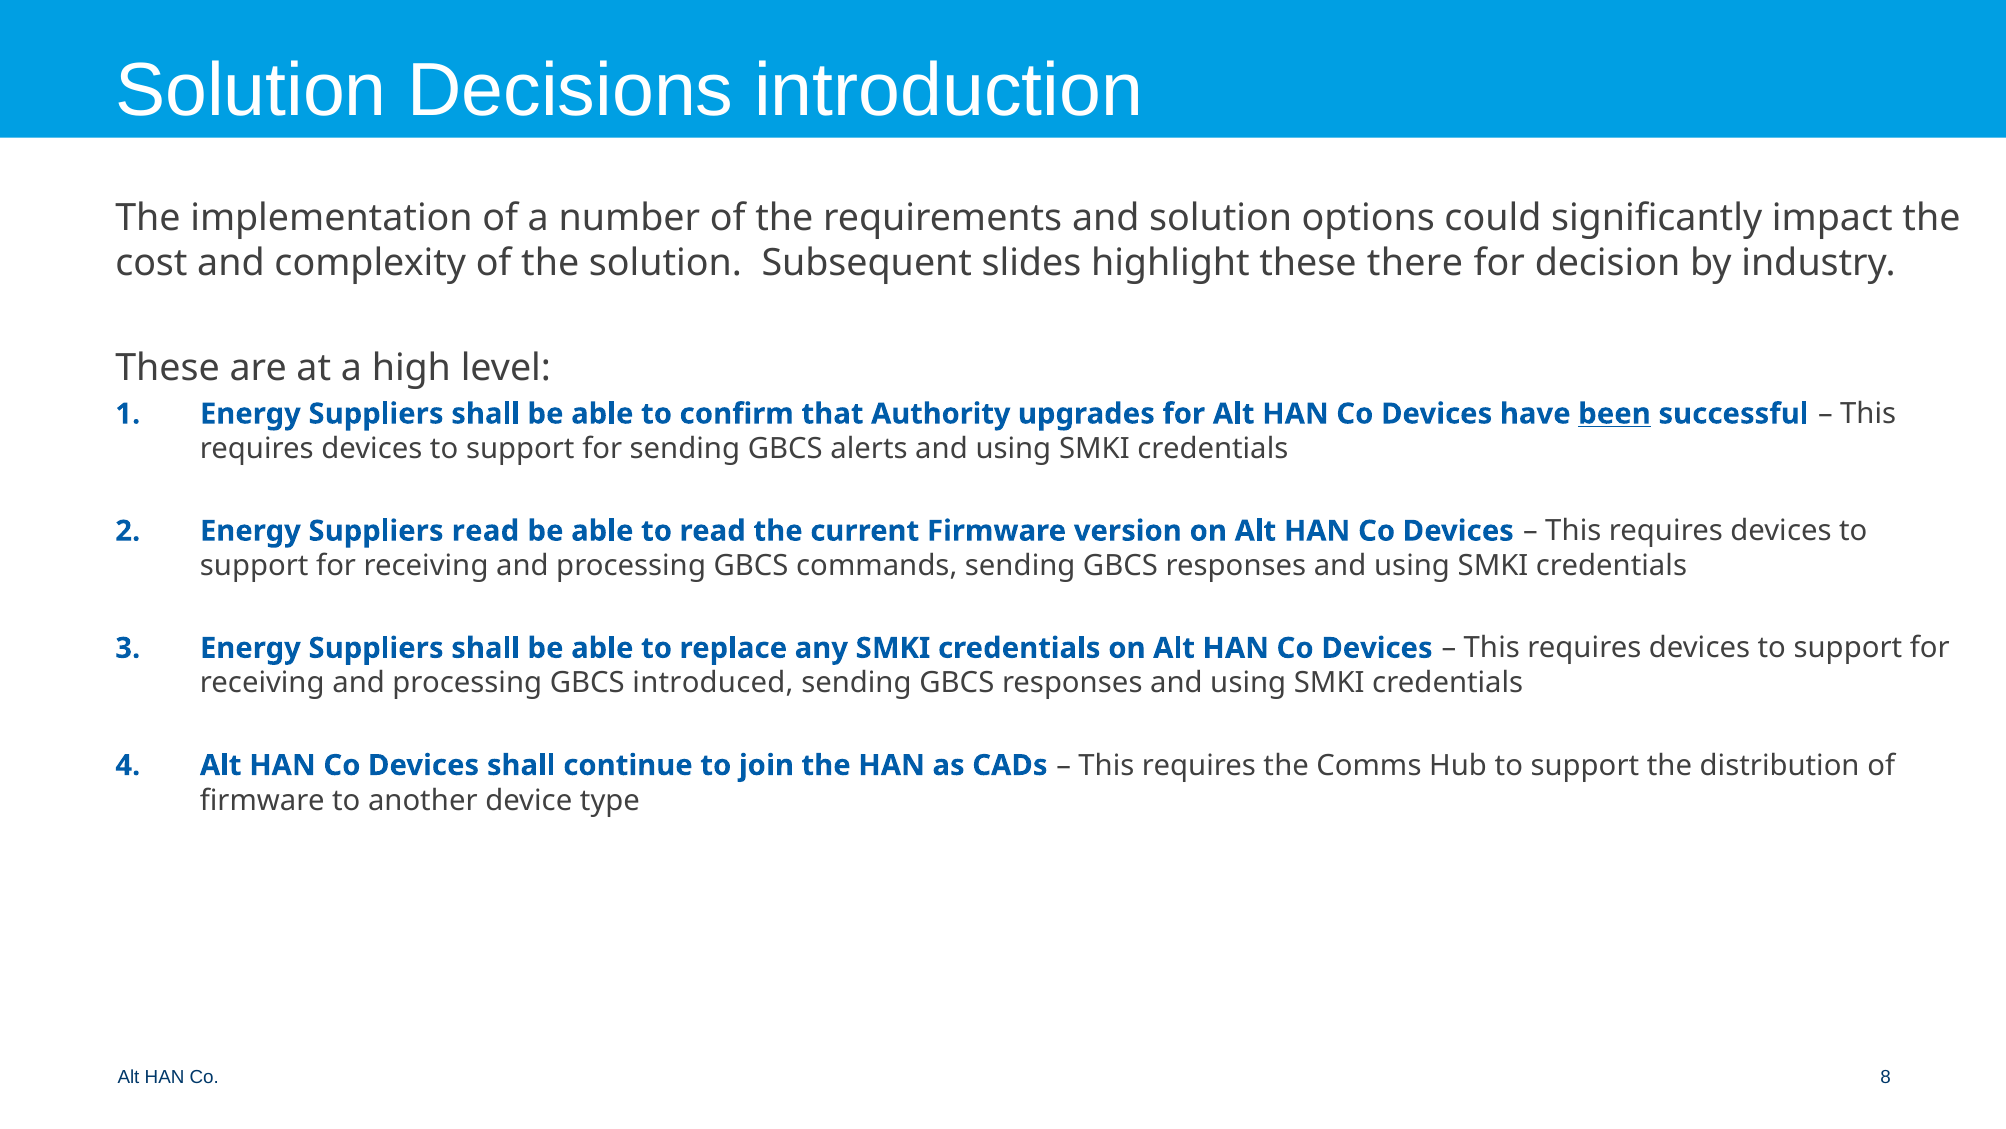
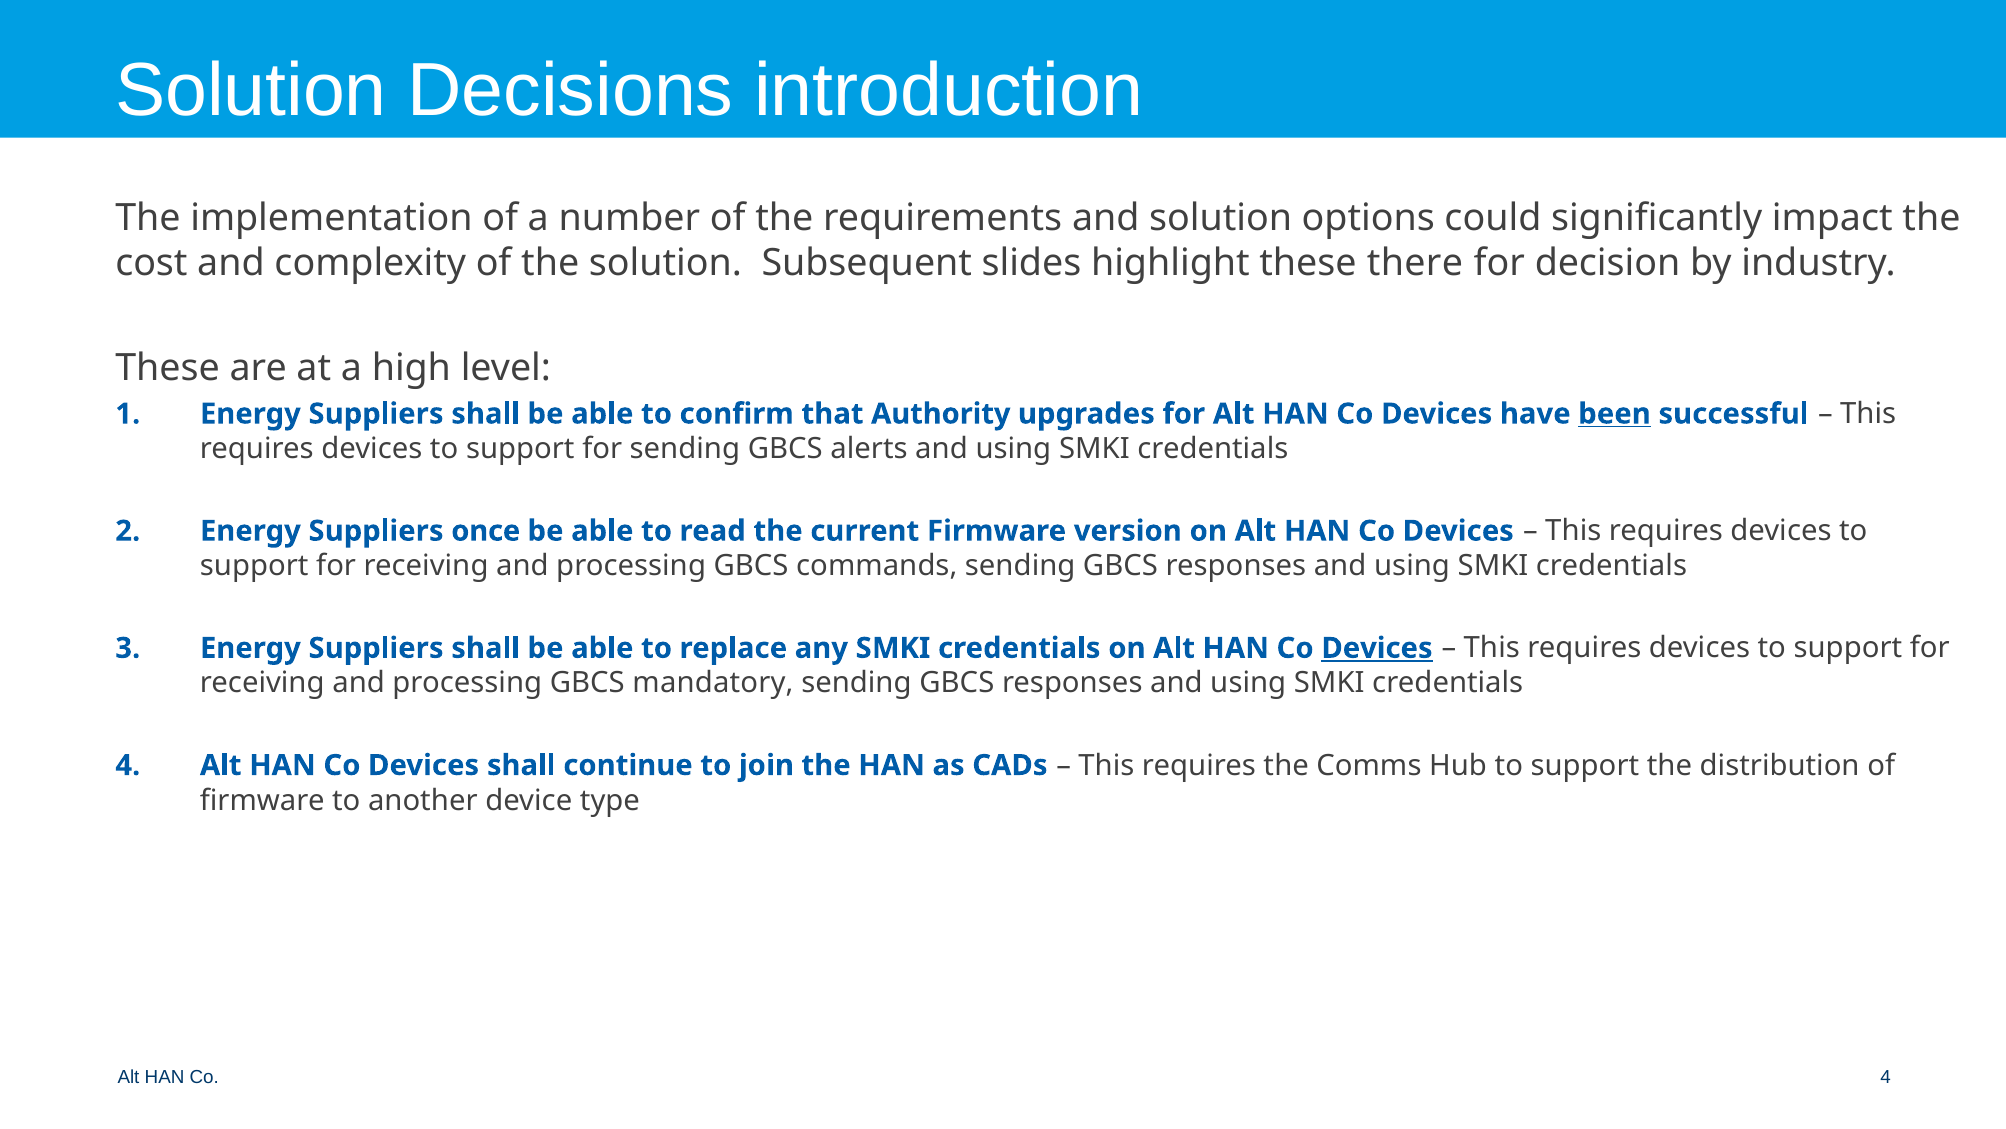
Suppliers read: read -> once
Devices at (1377, 648) underline: none -> present
introduced: introduced -> mandatory
Co 8: 8 -> 4
